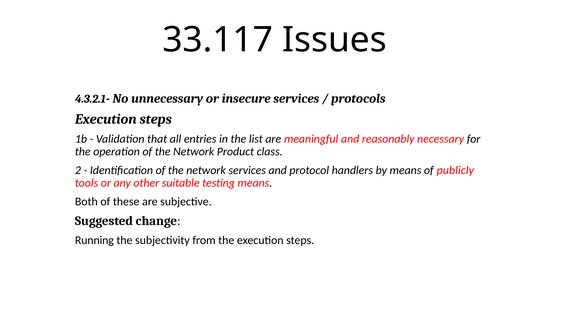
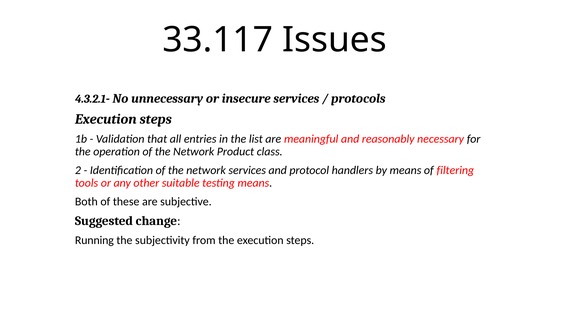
publicly: publicly -> filtering
